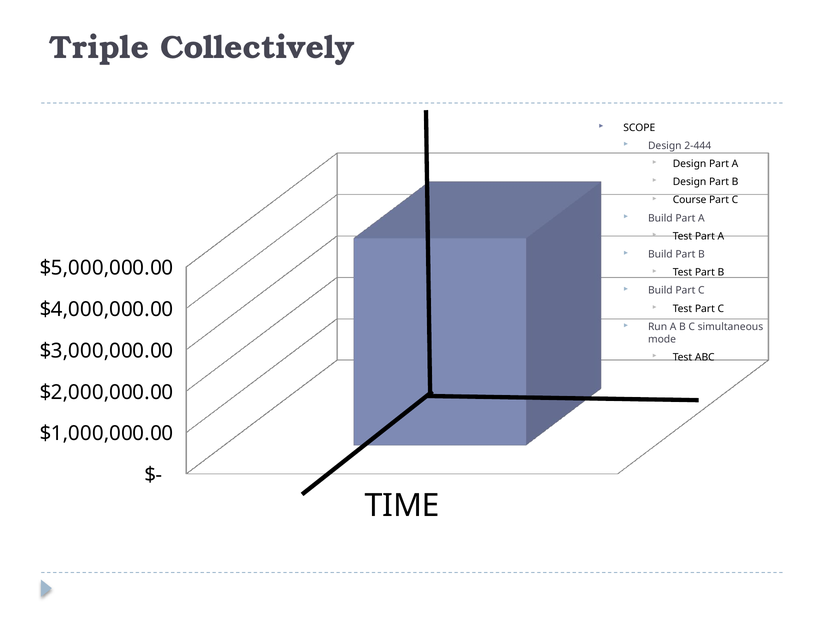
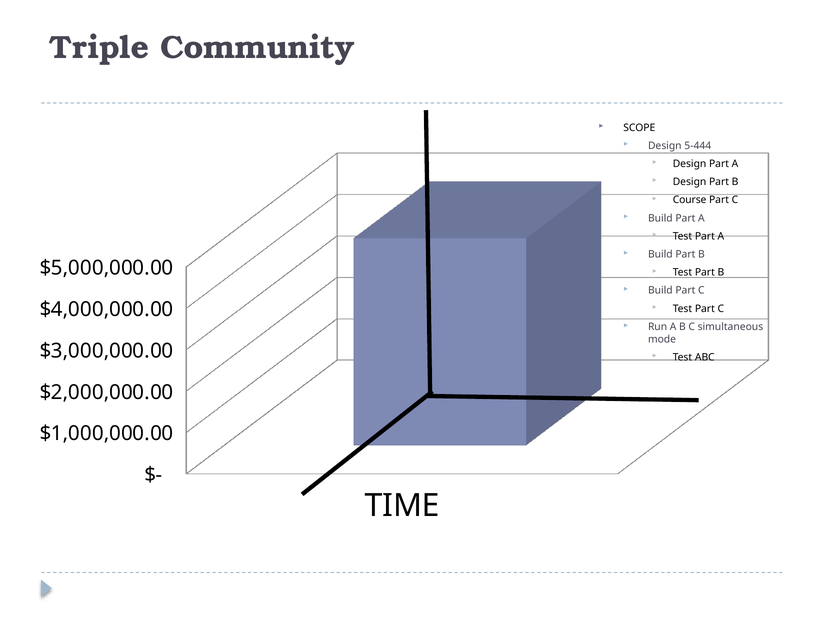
Collectively: Collectively -> Community
2-444: 2-444 -> 5-444
